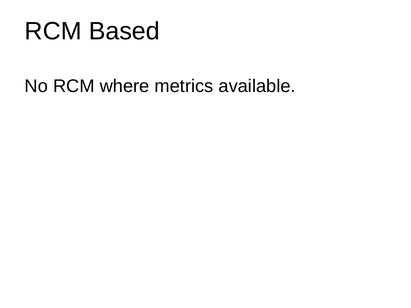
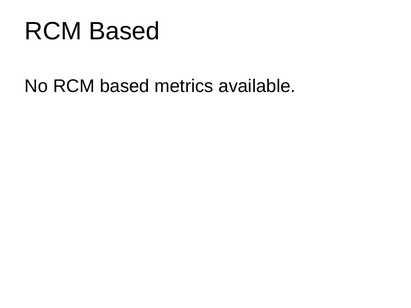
No RCM where: where -> based
